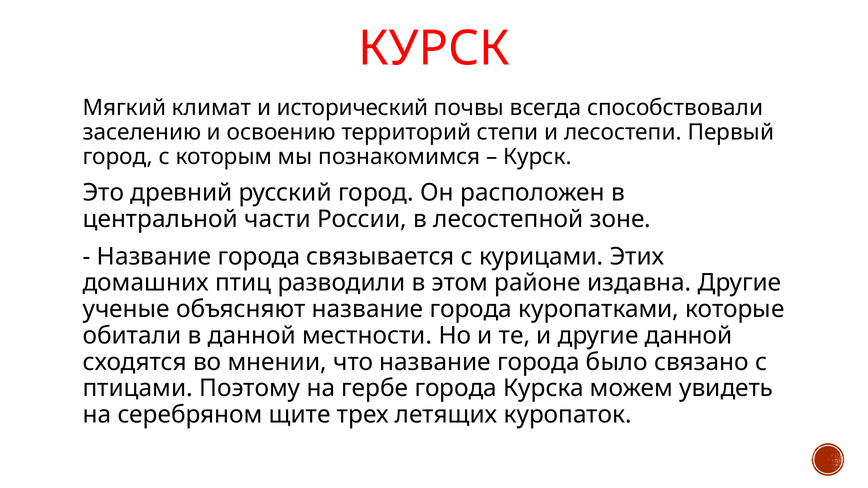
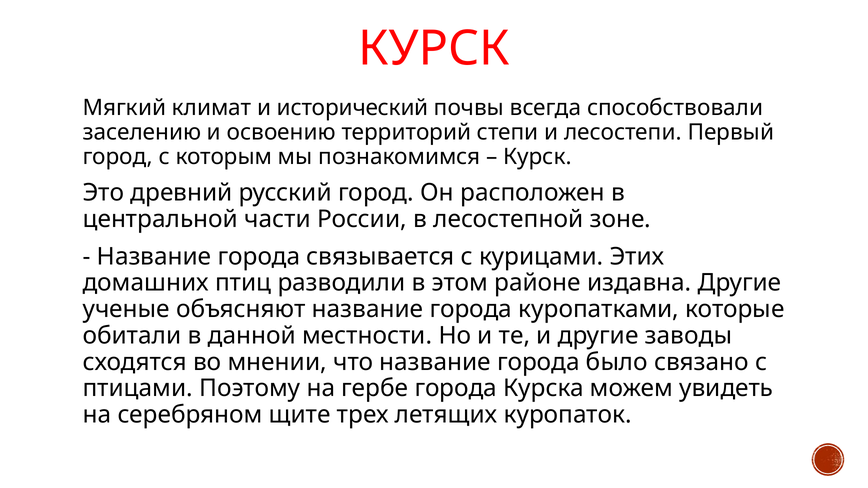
другие данной: данной -> заводы
